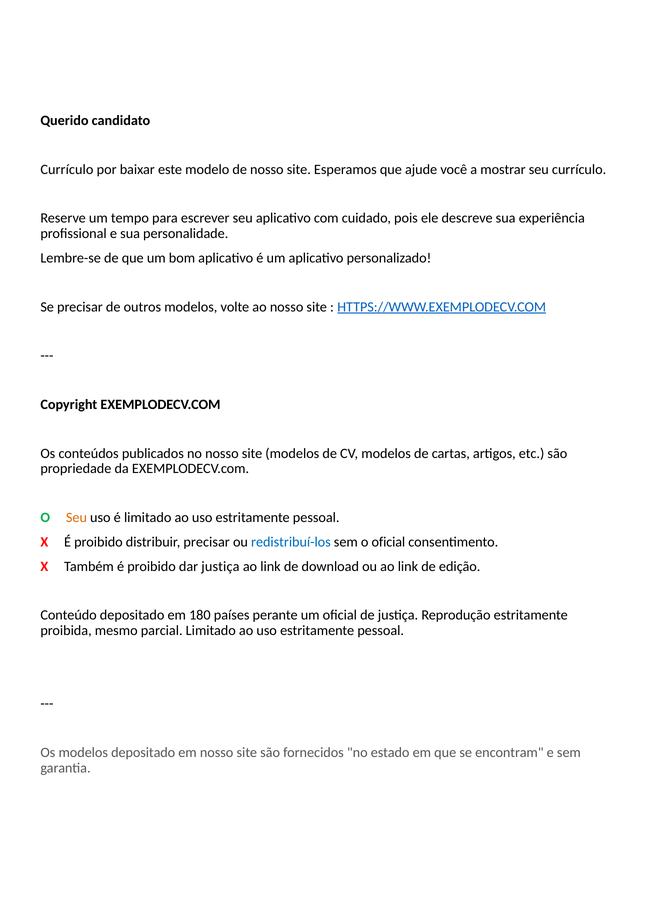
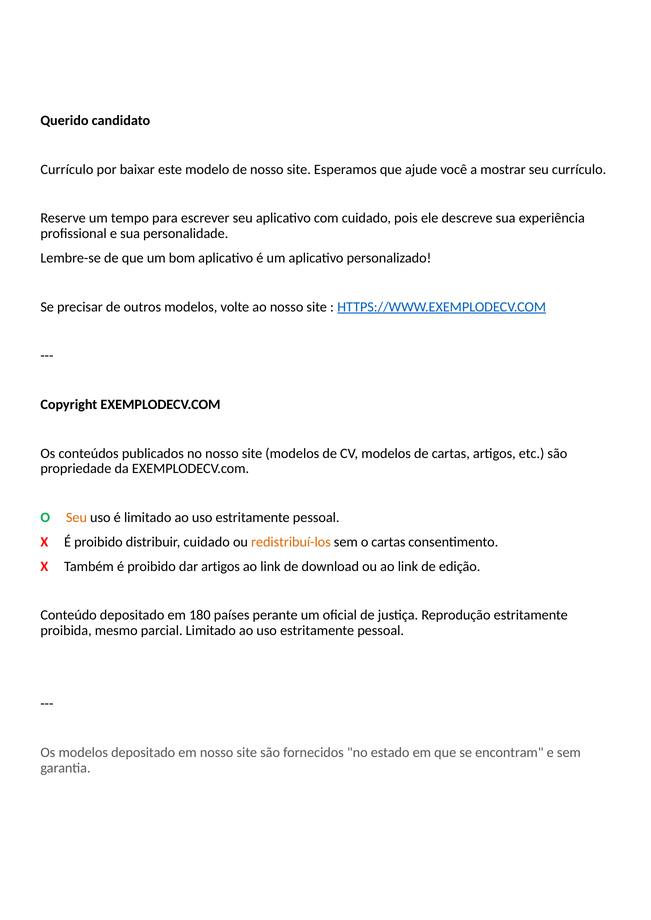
distribuir precisar: precisar -> cuidado
redistribuí-los colour: blue -> orange
o oficial: oficial -> cartas
dar justiça: justiça -> artigos
